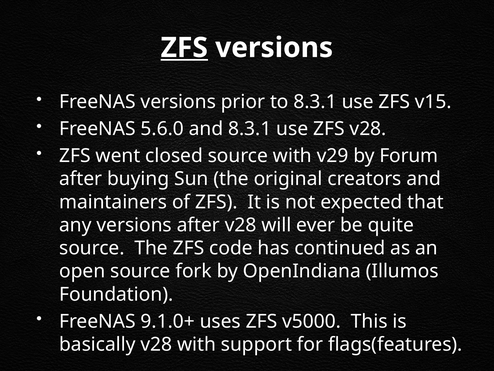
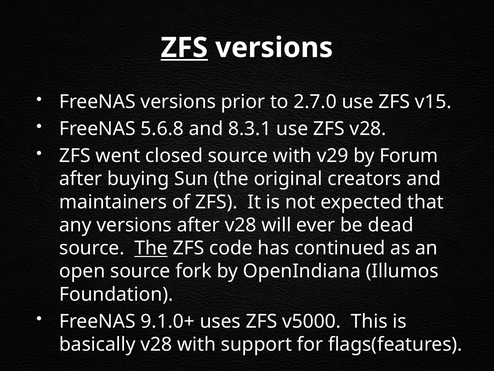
to 8.3.1: 8.3.1 -> 2.7.0
5.6.0: 5.6.0 -> 5.6.8
quite: quite -> dead
The at (151, 248) underline: none -> present
